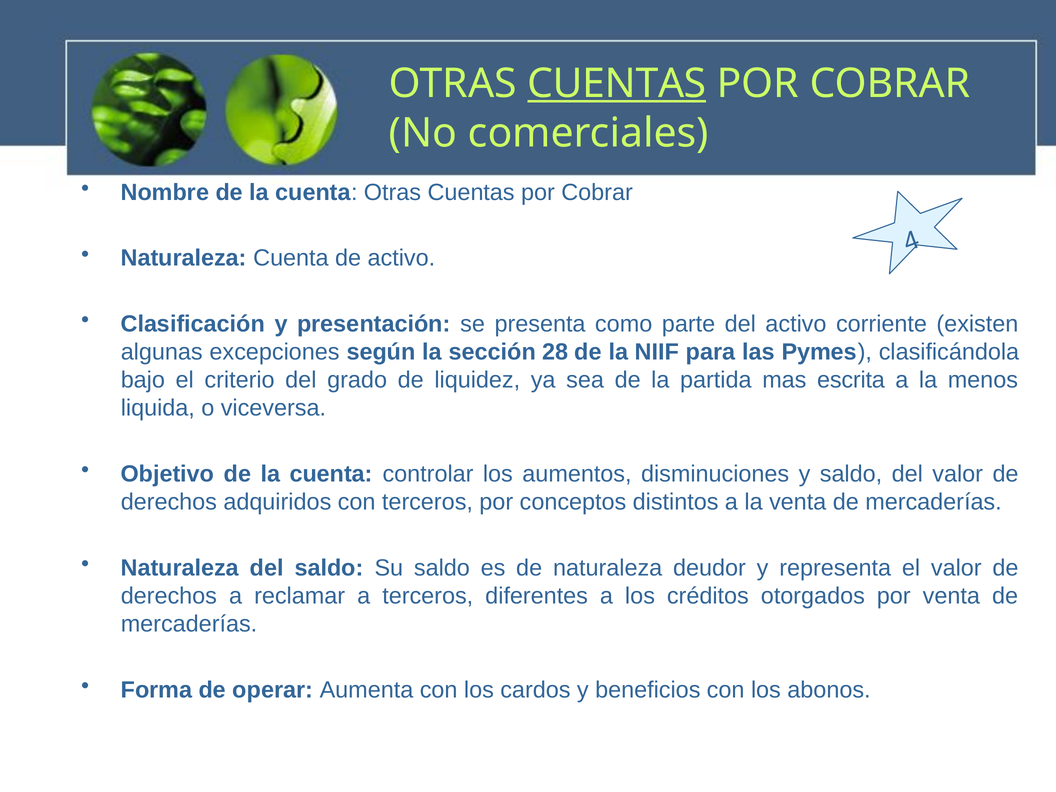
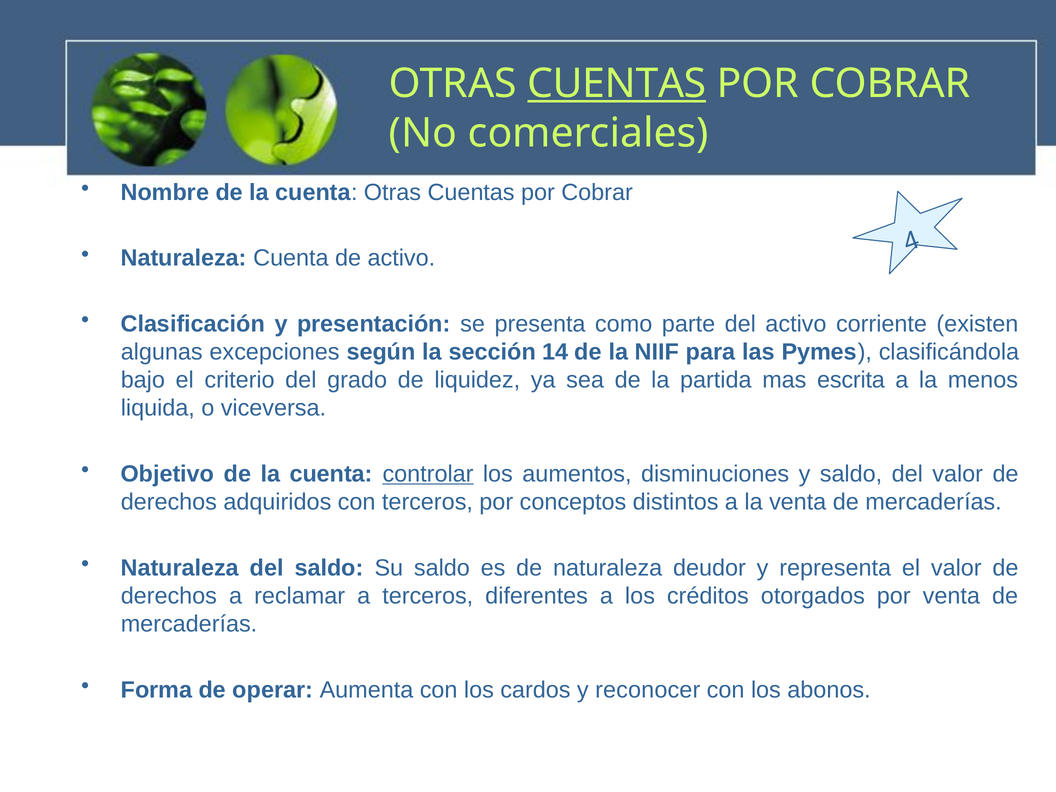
28: 28 -> 14
controlar underline: none -> present
beneficios: beneficios -> reconocer
